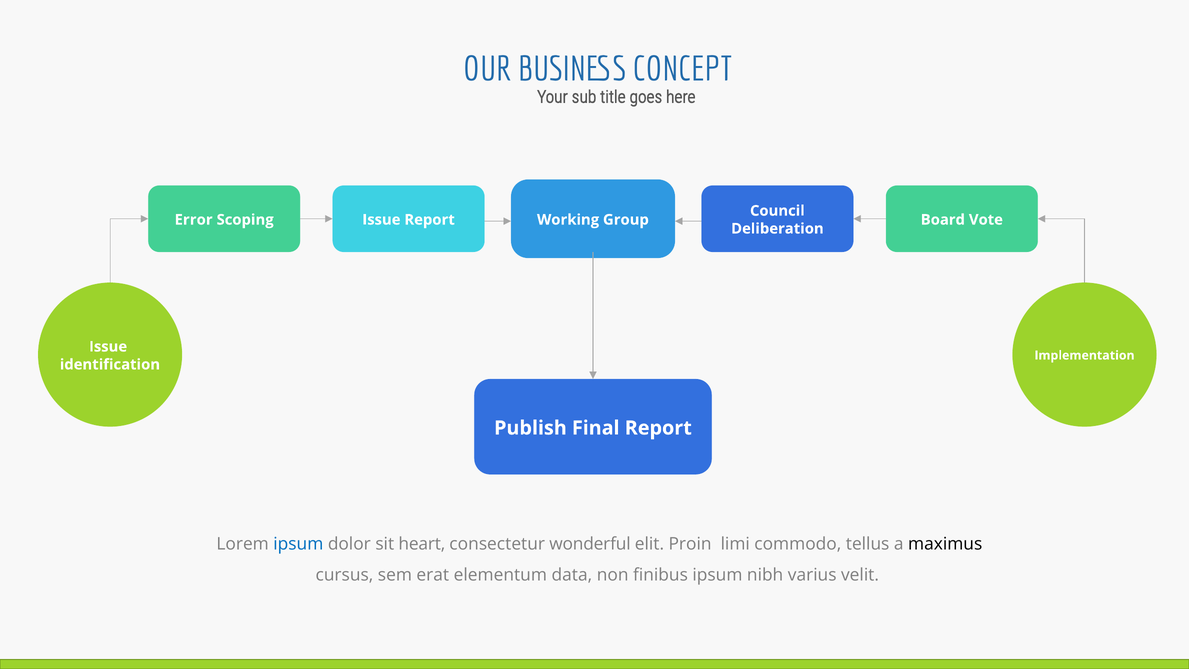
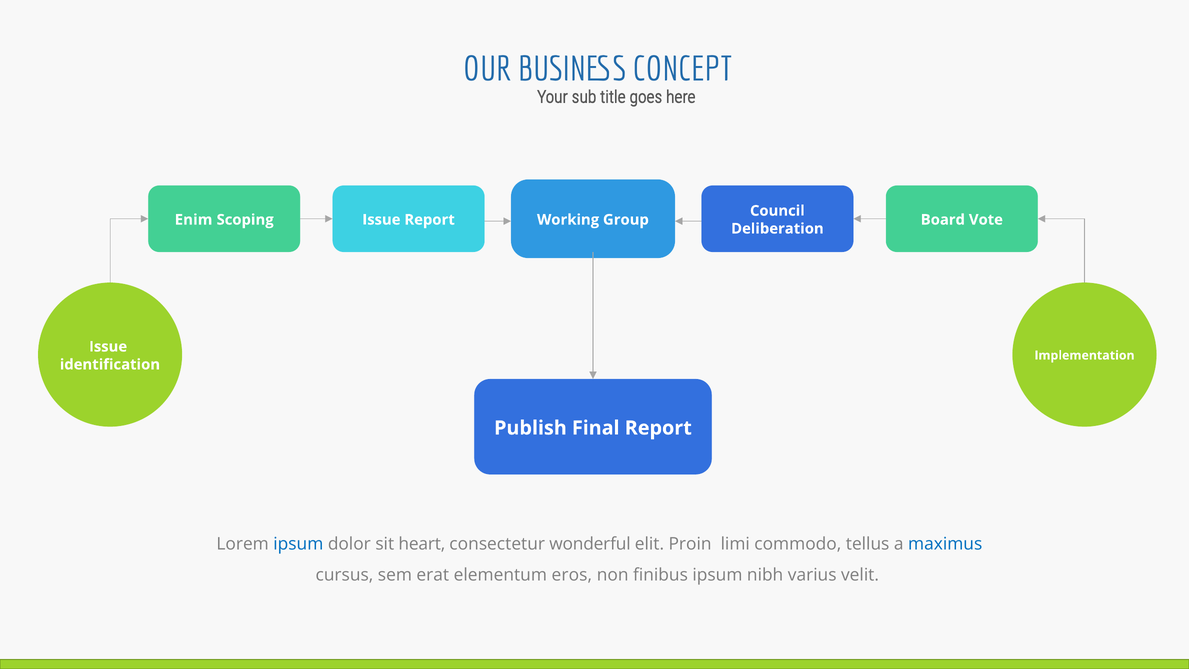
Error: Error -> Enim
maximus colour: black -> blue
data: data -> eros
